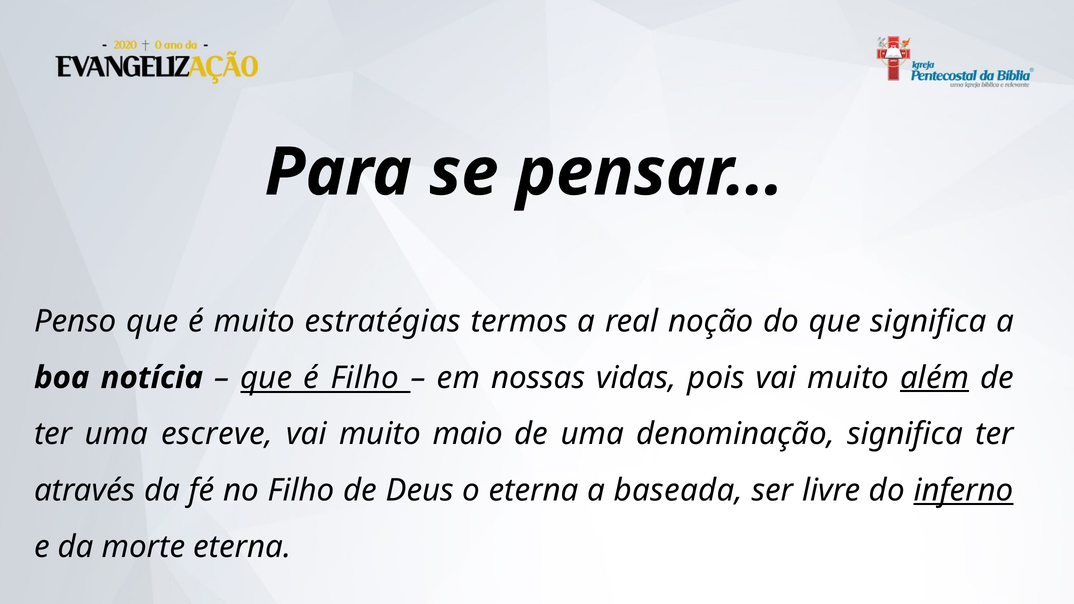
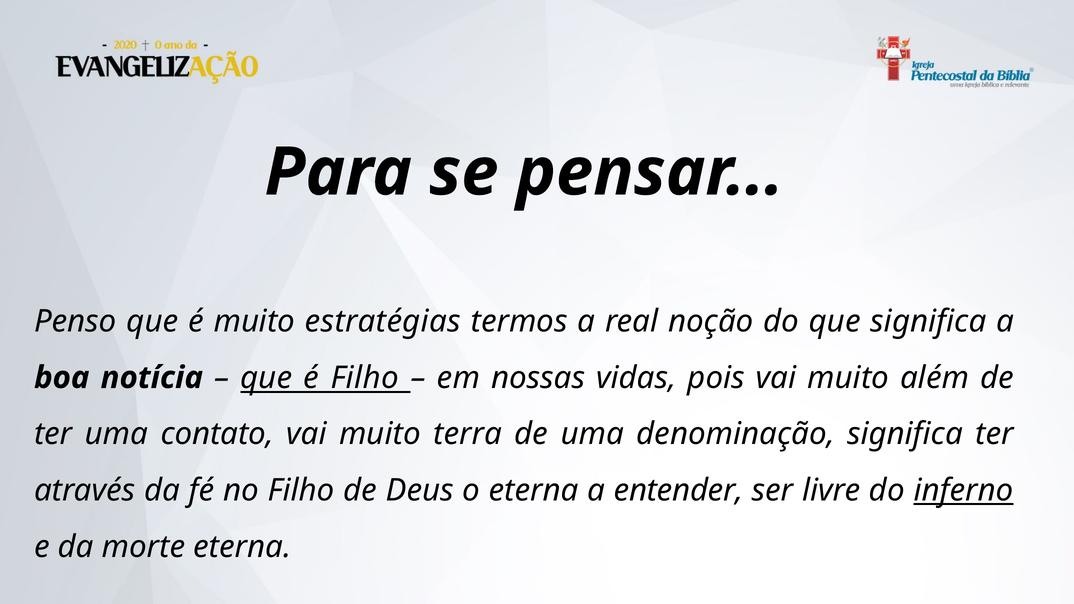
além underline: present -> none
escreve: escreve -> contato
maio: maio -> terra
baseada: baseada -> entender
